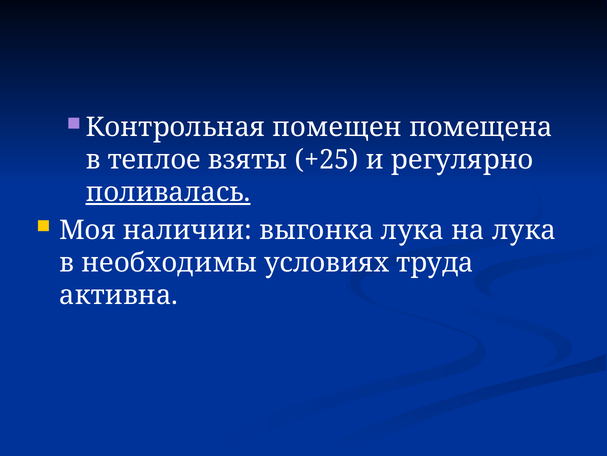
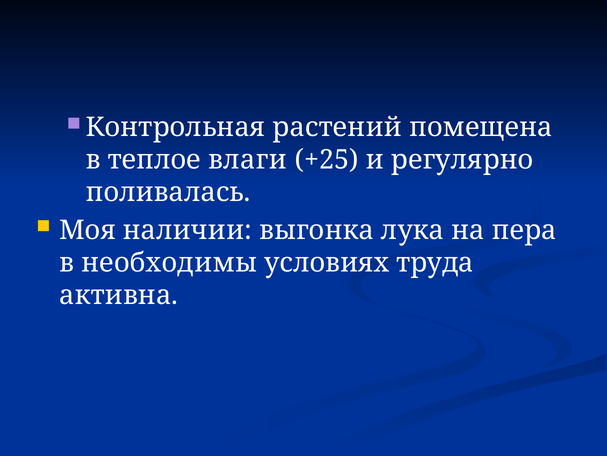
помещен: помещен -> растений
взяты: взяты -> влаги
поливалась underline: present -> none
на лука: лука -> пера
